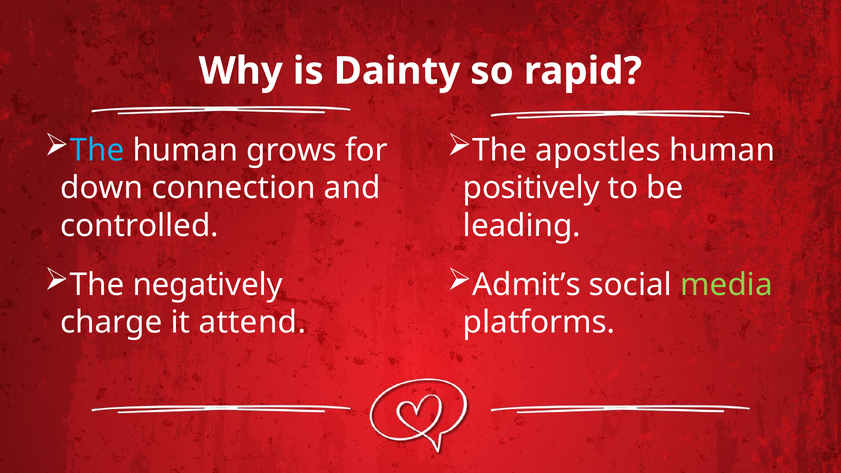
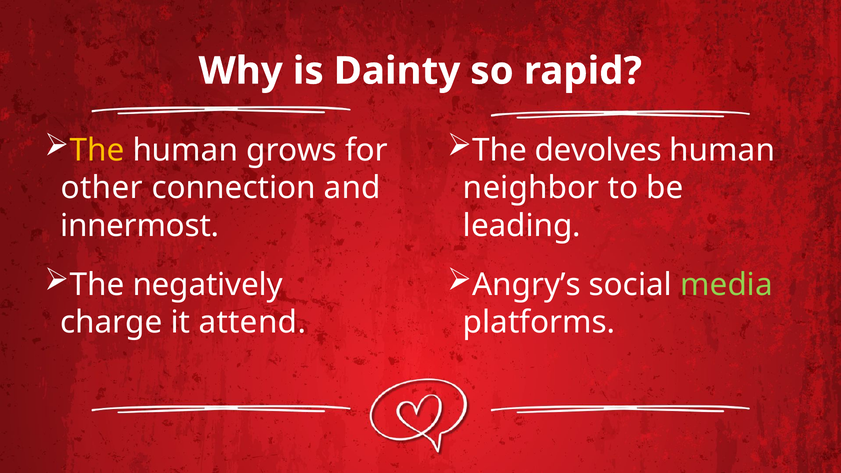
The at (97, 150) colour: light blue -> yellow
apostles: apostles -> devolves
down: down -> other
positively: positively -> neighbor
controlled: controlled -> innermost
Admit’s: Admit’s -> Angry’s
